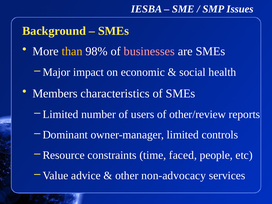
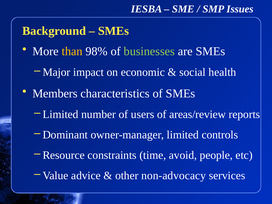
businesses colour: pink -> light green
other/review: other/review -> areas/review
faced: faced -> avoid
